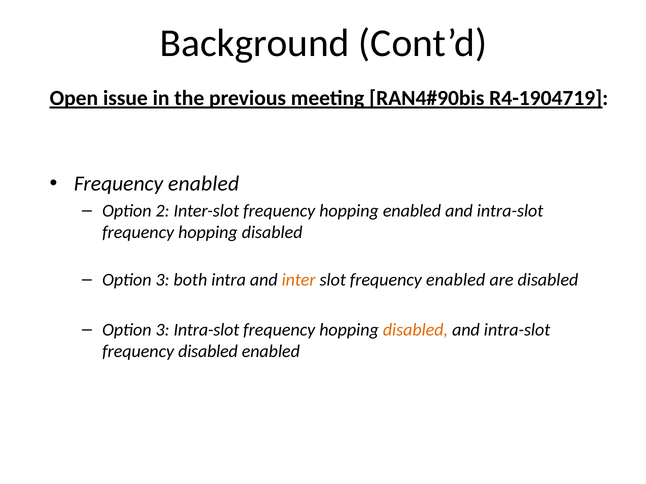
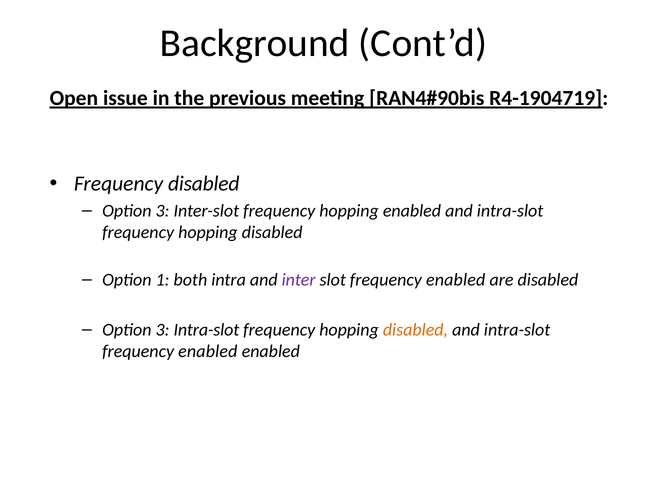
enabled at (204, 184): enabled -> disabled
2 at (163, 211): 2 -> 3
3 at (163, 280): 3 -> 1
inter colour: orange -> purple
disabled at (208, 352): disabled -> enabled
